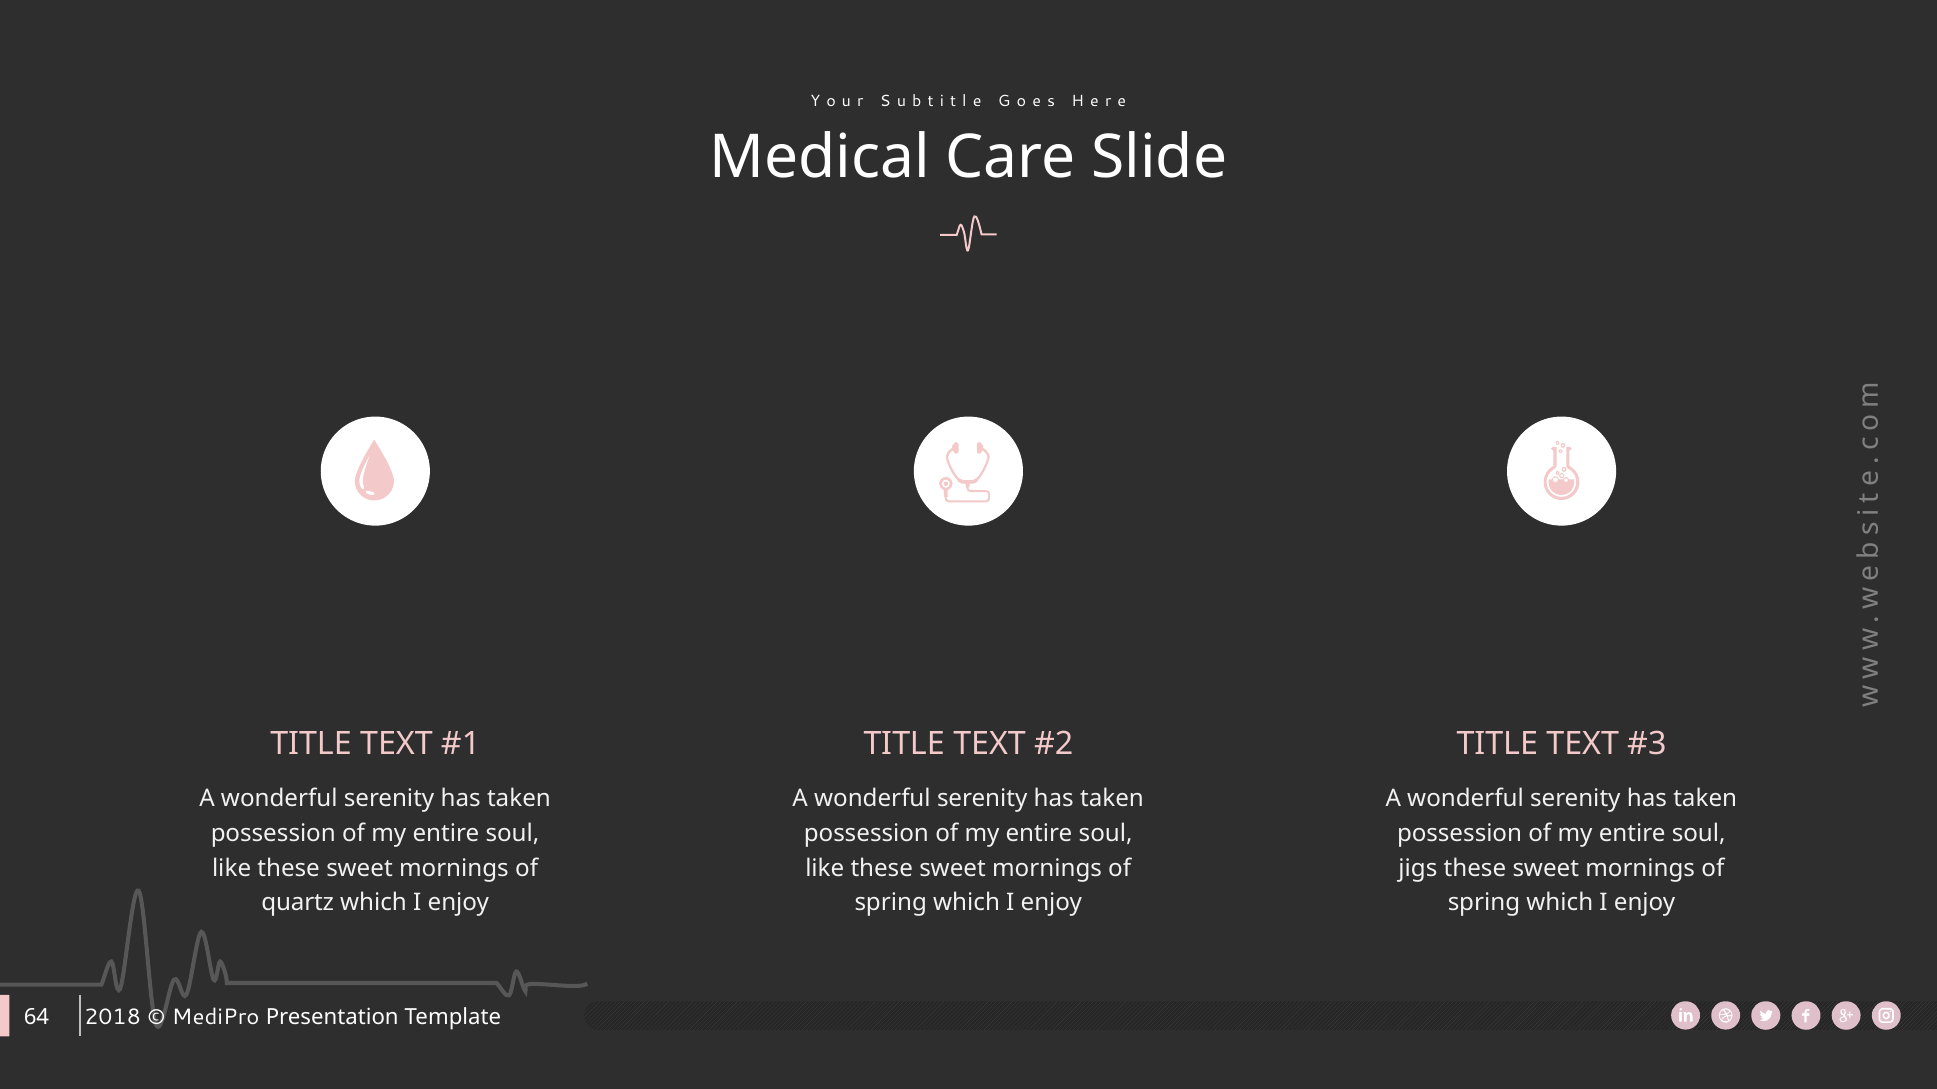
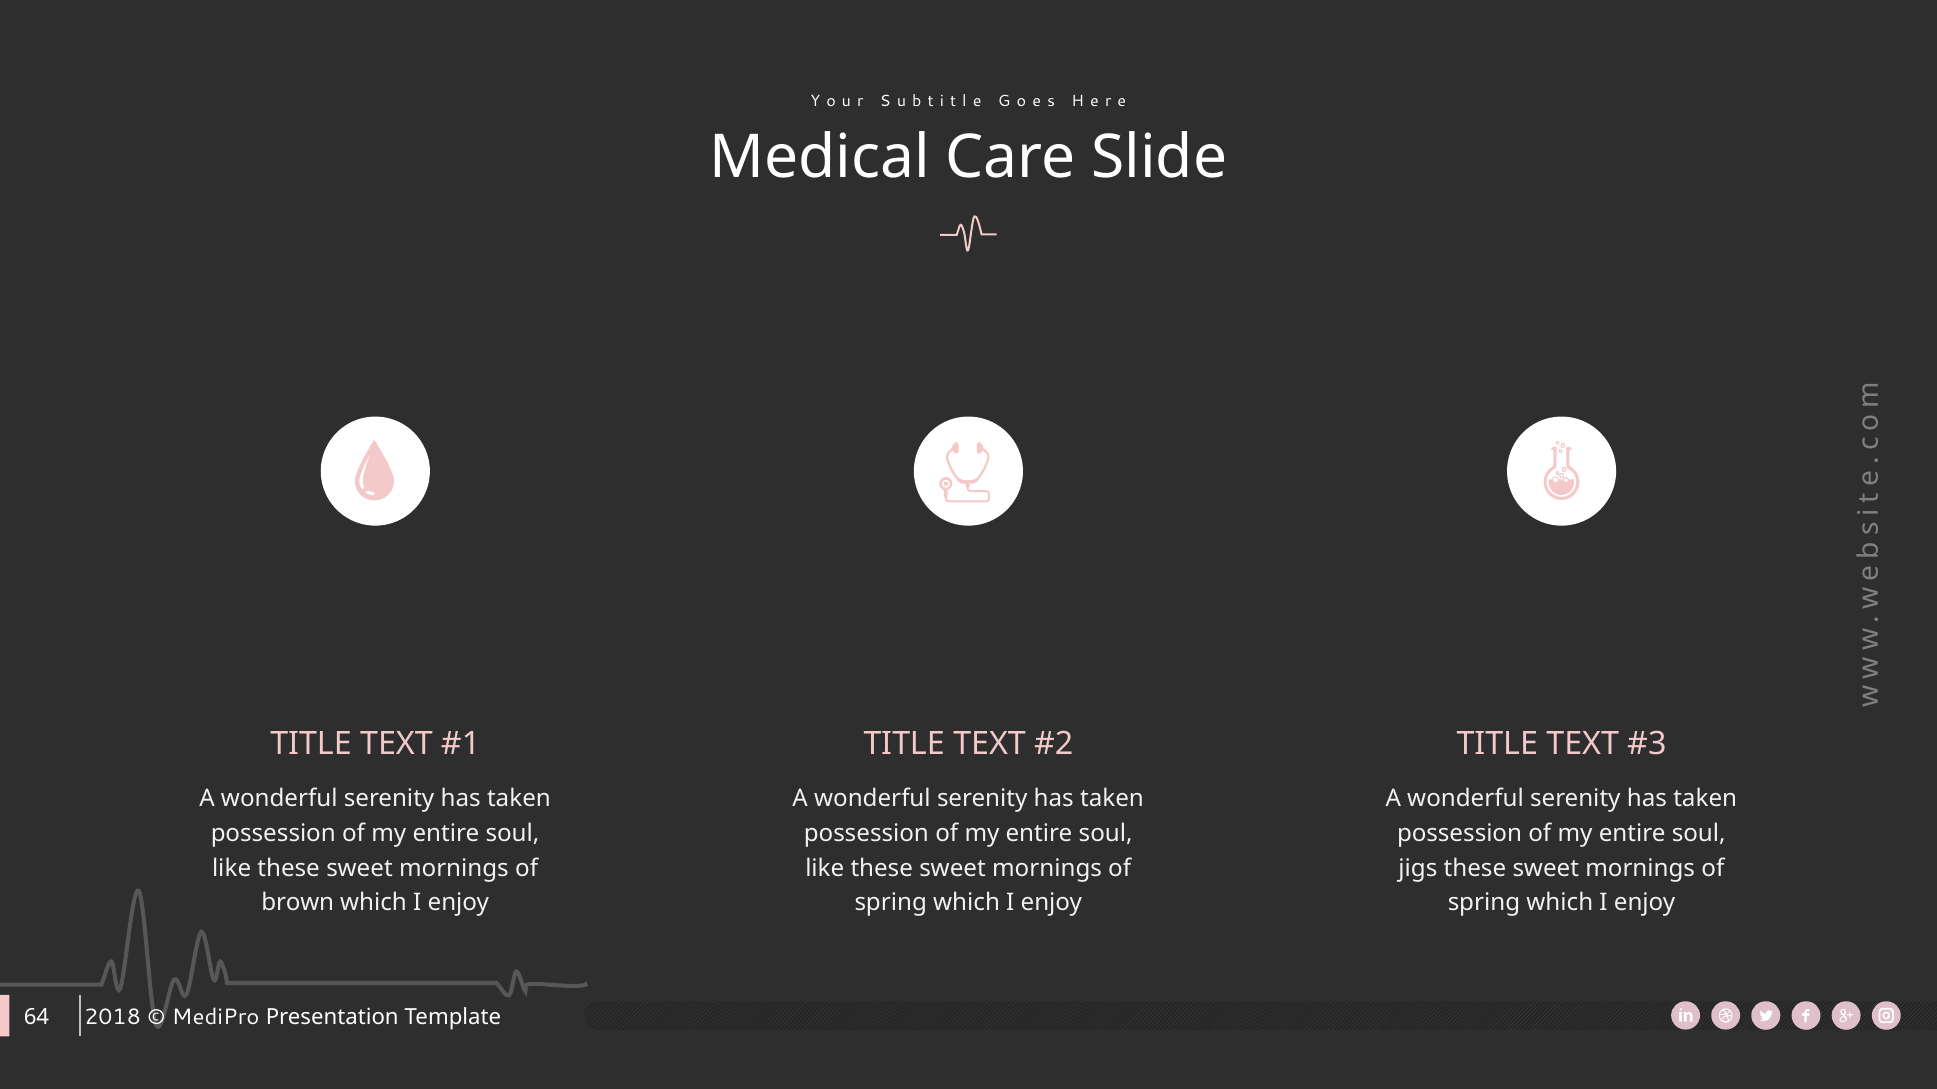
quartz: quartz -> brown
